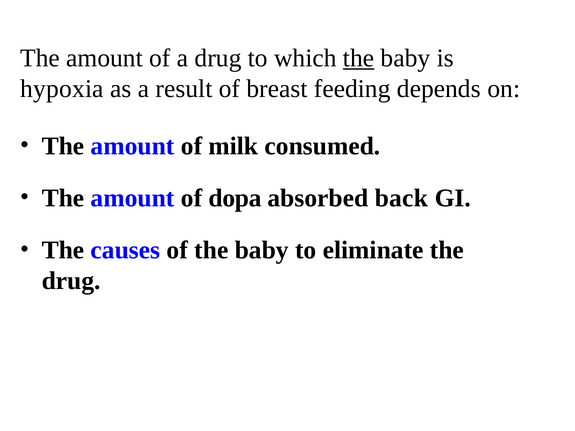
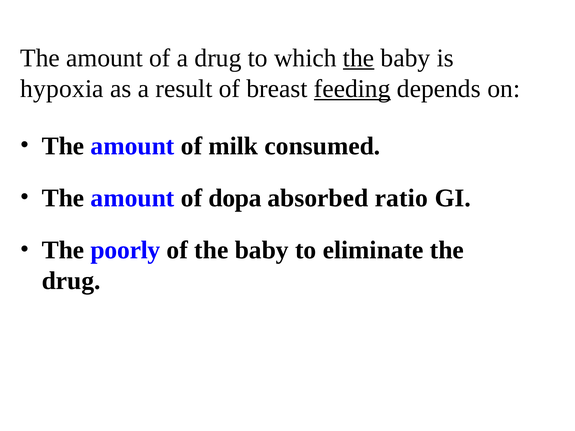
feeding underline: none -> present
back: back -> ratio
causes: causes -> poorly
